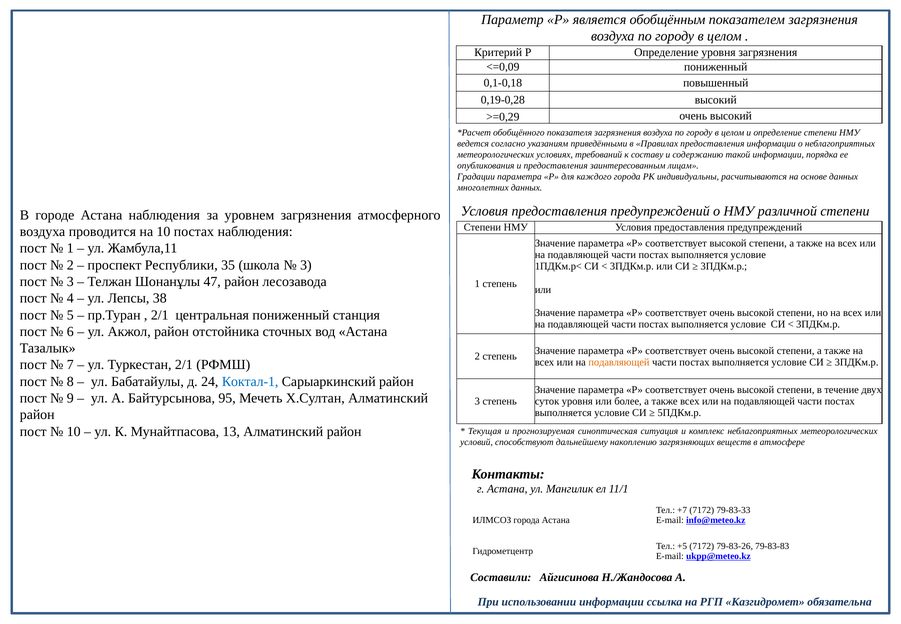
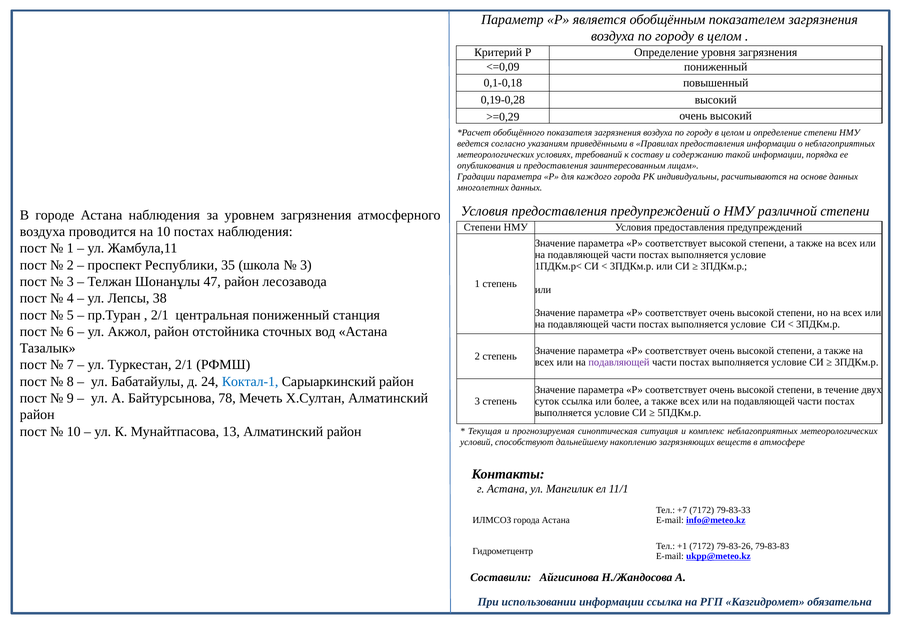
подавляющей at (619, 362) colour: orange -> purple
95: 95 -> 78
суток уровня: уровня -> ссылка
+5: +5 -> +1
